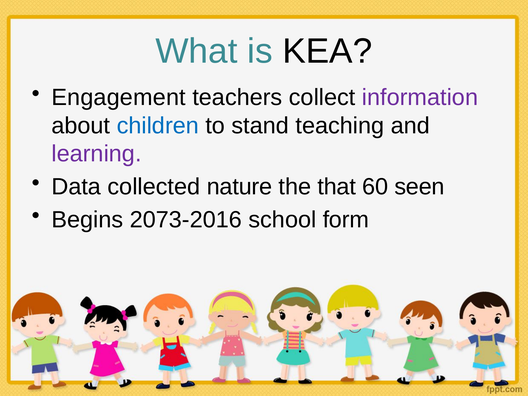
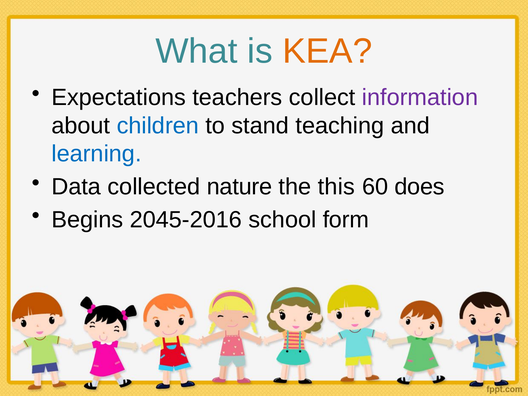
KEA colour: black -> orange
Engagement: Engagement -> Expectations
learning colour: purple -> blue
that: that -> this
seen: seen -> does
2073-2016: 2073-2016 -> 2045-2016
